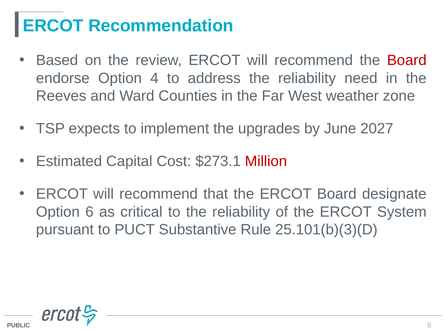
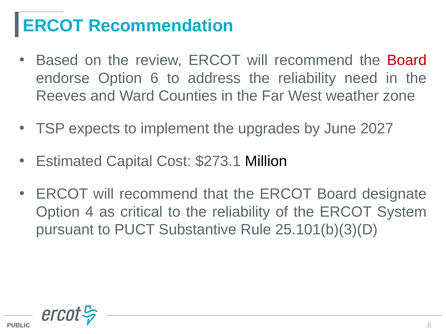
4: 4 -> 6
Million colour: red -> black
6: 6 -> 4
